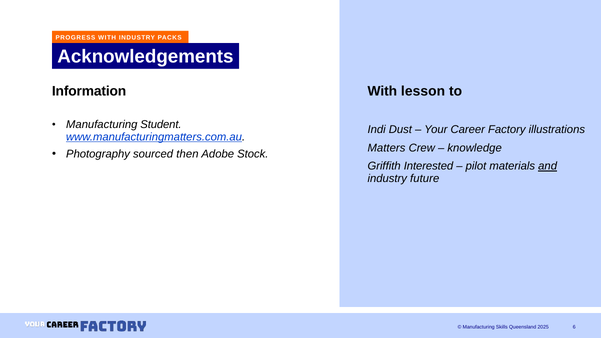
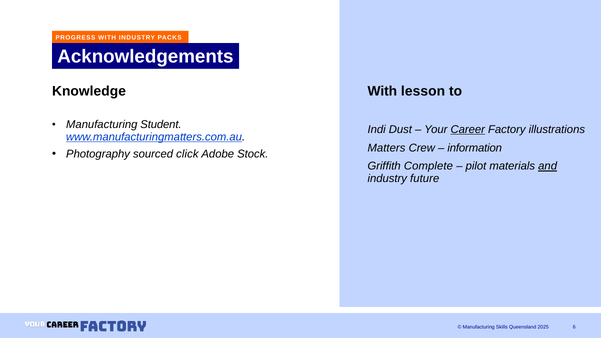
Information: Information -> Knowledge
Career underline: none -> present
knowledge: knowledge -> information
then: then -> click
Interested: Interested -> Complete
